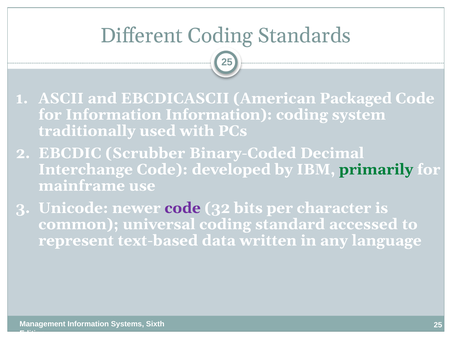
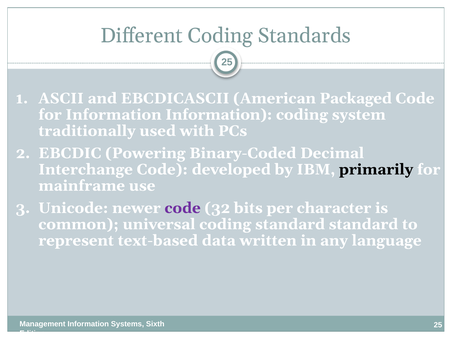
Scrubber: Scrubber -> Powering
primarily colour: green -> black
standard accessed: accessed -> standard
